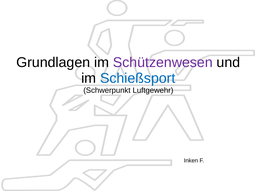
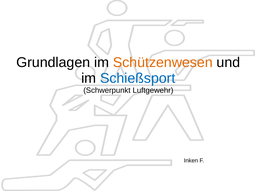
Schützenwesen colour: purple -> orange
